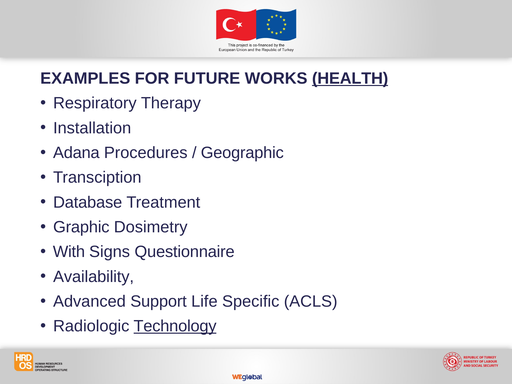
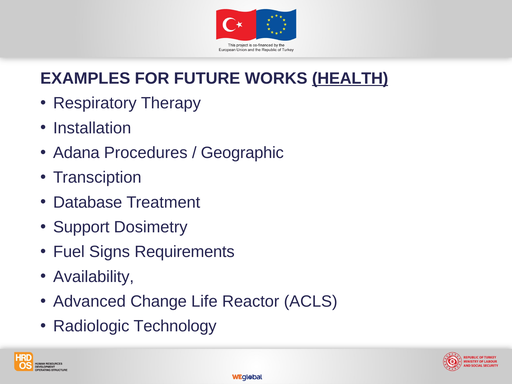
Graphic: Graphic -> Support
With: With -> Fuel
Questionnaire: Questionnaire -> Requirements
Support: Support -> Change
Specific: Specific -> Reactor
Technology underline: present -> none
